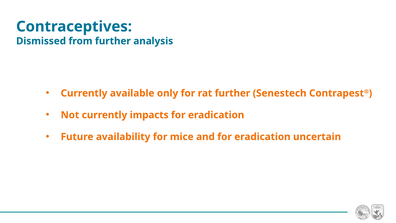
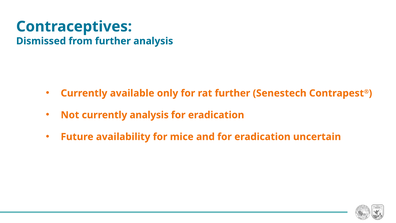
currently impacts: impacts -> analysis
